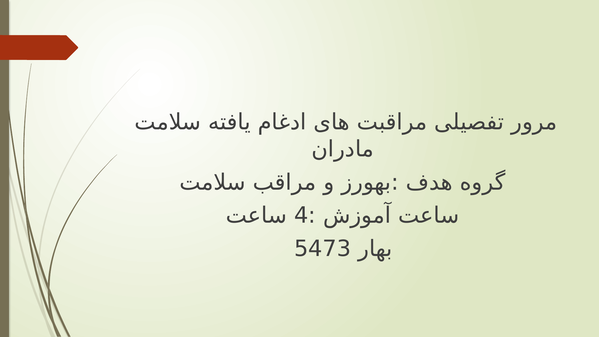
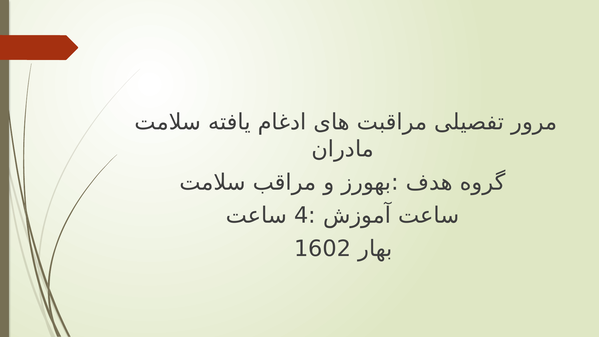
5473: 5473 -> 1602
